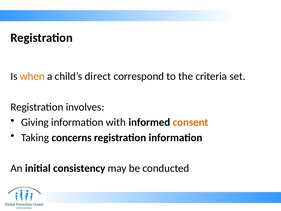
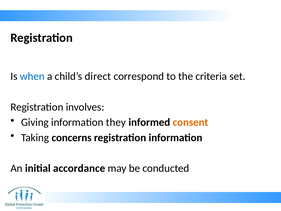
when colour: orange -> blue
with: with -> they
consistency: consistency -> accordance
